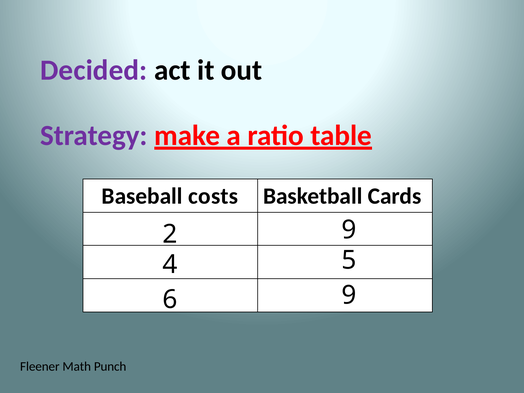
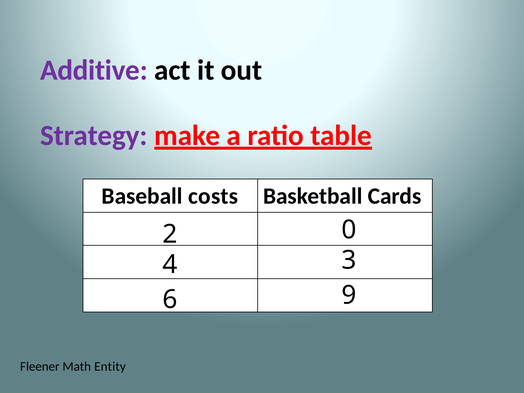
Decided: Decided -> Additive
2 9: 9 -> 0
5: 5 -> 3
Punch: Punch -> Entity
